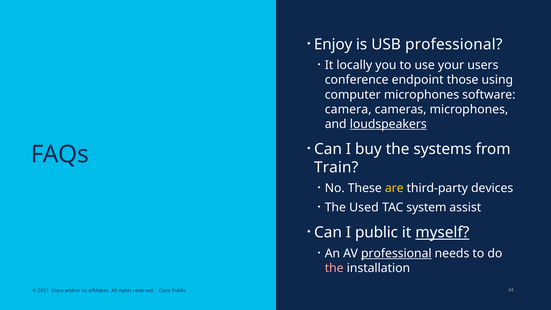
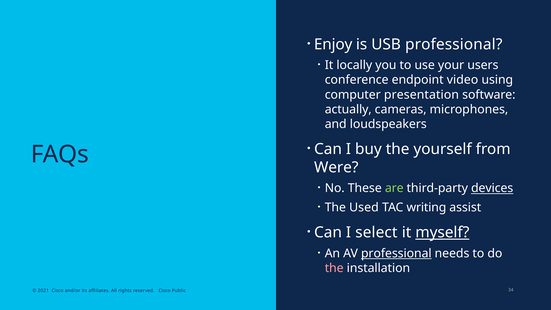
those: those -> video
computer microphones: microphones -> presentation
camera: camera -> actually
loudspeakers underline: present -> none
systems: systems -> yourself
Train: Train -> Were
are colour: yellow -> light green
devices underline: none -> present
system: system -> writing
I public: public -> select
